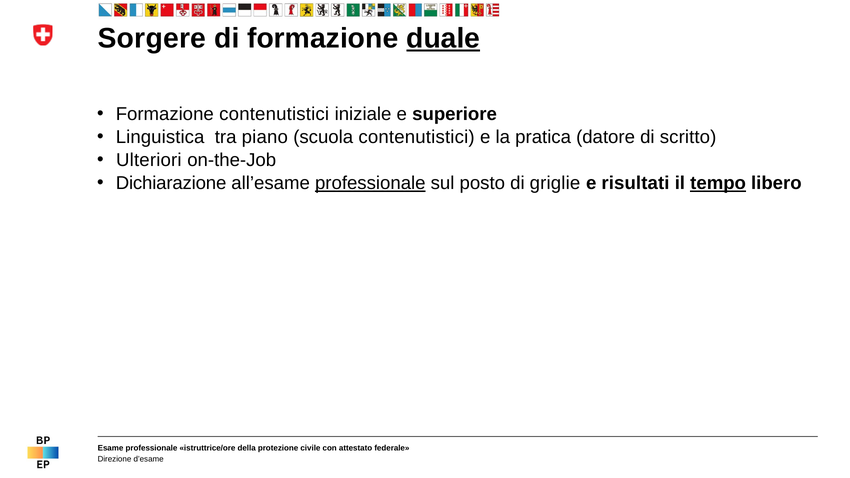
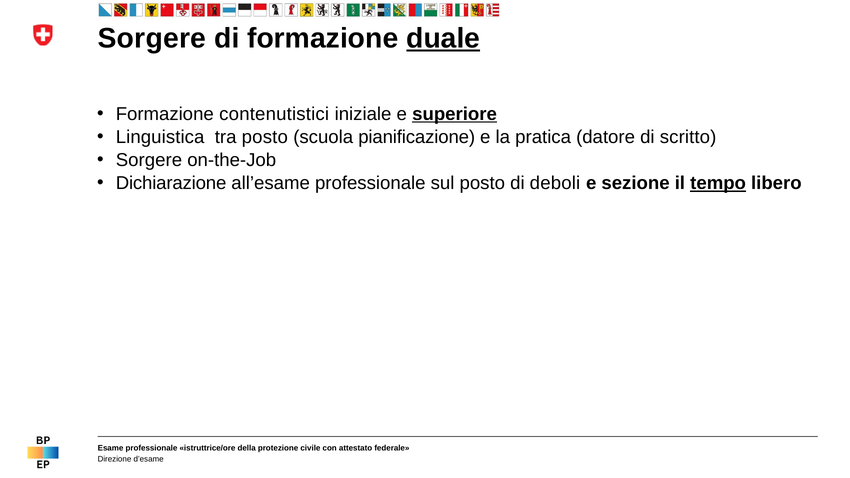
superiore underline: none -> present
tra piano: piano -> posto
scuola contenutistici: contenutistici -> pianificazione
Ulteriori at (149, 160): Ulteriori -> Sorgere
professionale at (370, 183) underline: present -> none
griglie: griglie -> deboli
risultati: risultati -> sezione
